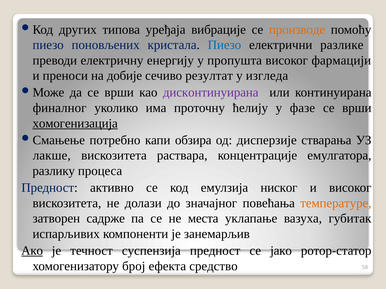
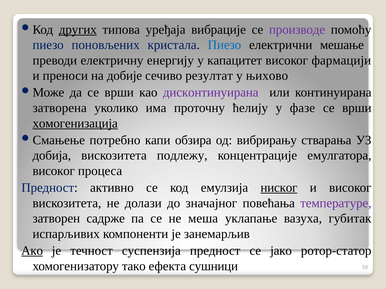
других underline: none -> present
производе colour: orange -> purple
разлике: разлике -> мешање
пропушта: пропушта -> капацитет
изгледа: изгледа -> њихово
финалног: финалног -> затворена
дисперзије: дисперзије -> вибрирању
лакше: лакше -> добија
раствара: раствара -> подлежу
разлику at (54, 171): разлику -> високог
ниског underline: none -> present
температуре colour: orange -> purple
места: места -> меша
број: број -> тако
средство: средство -> сушници
